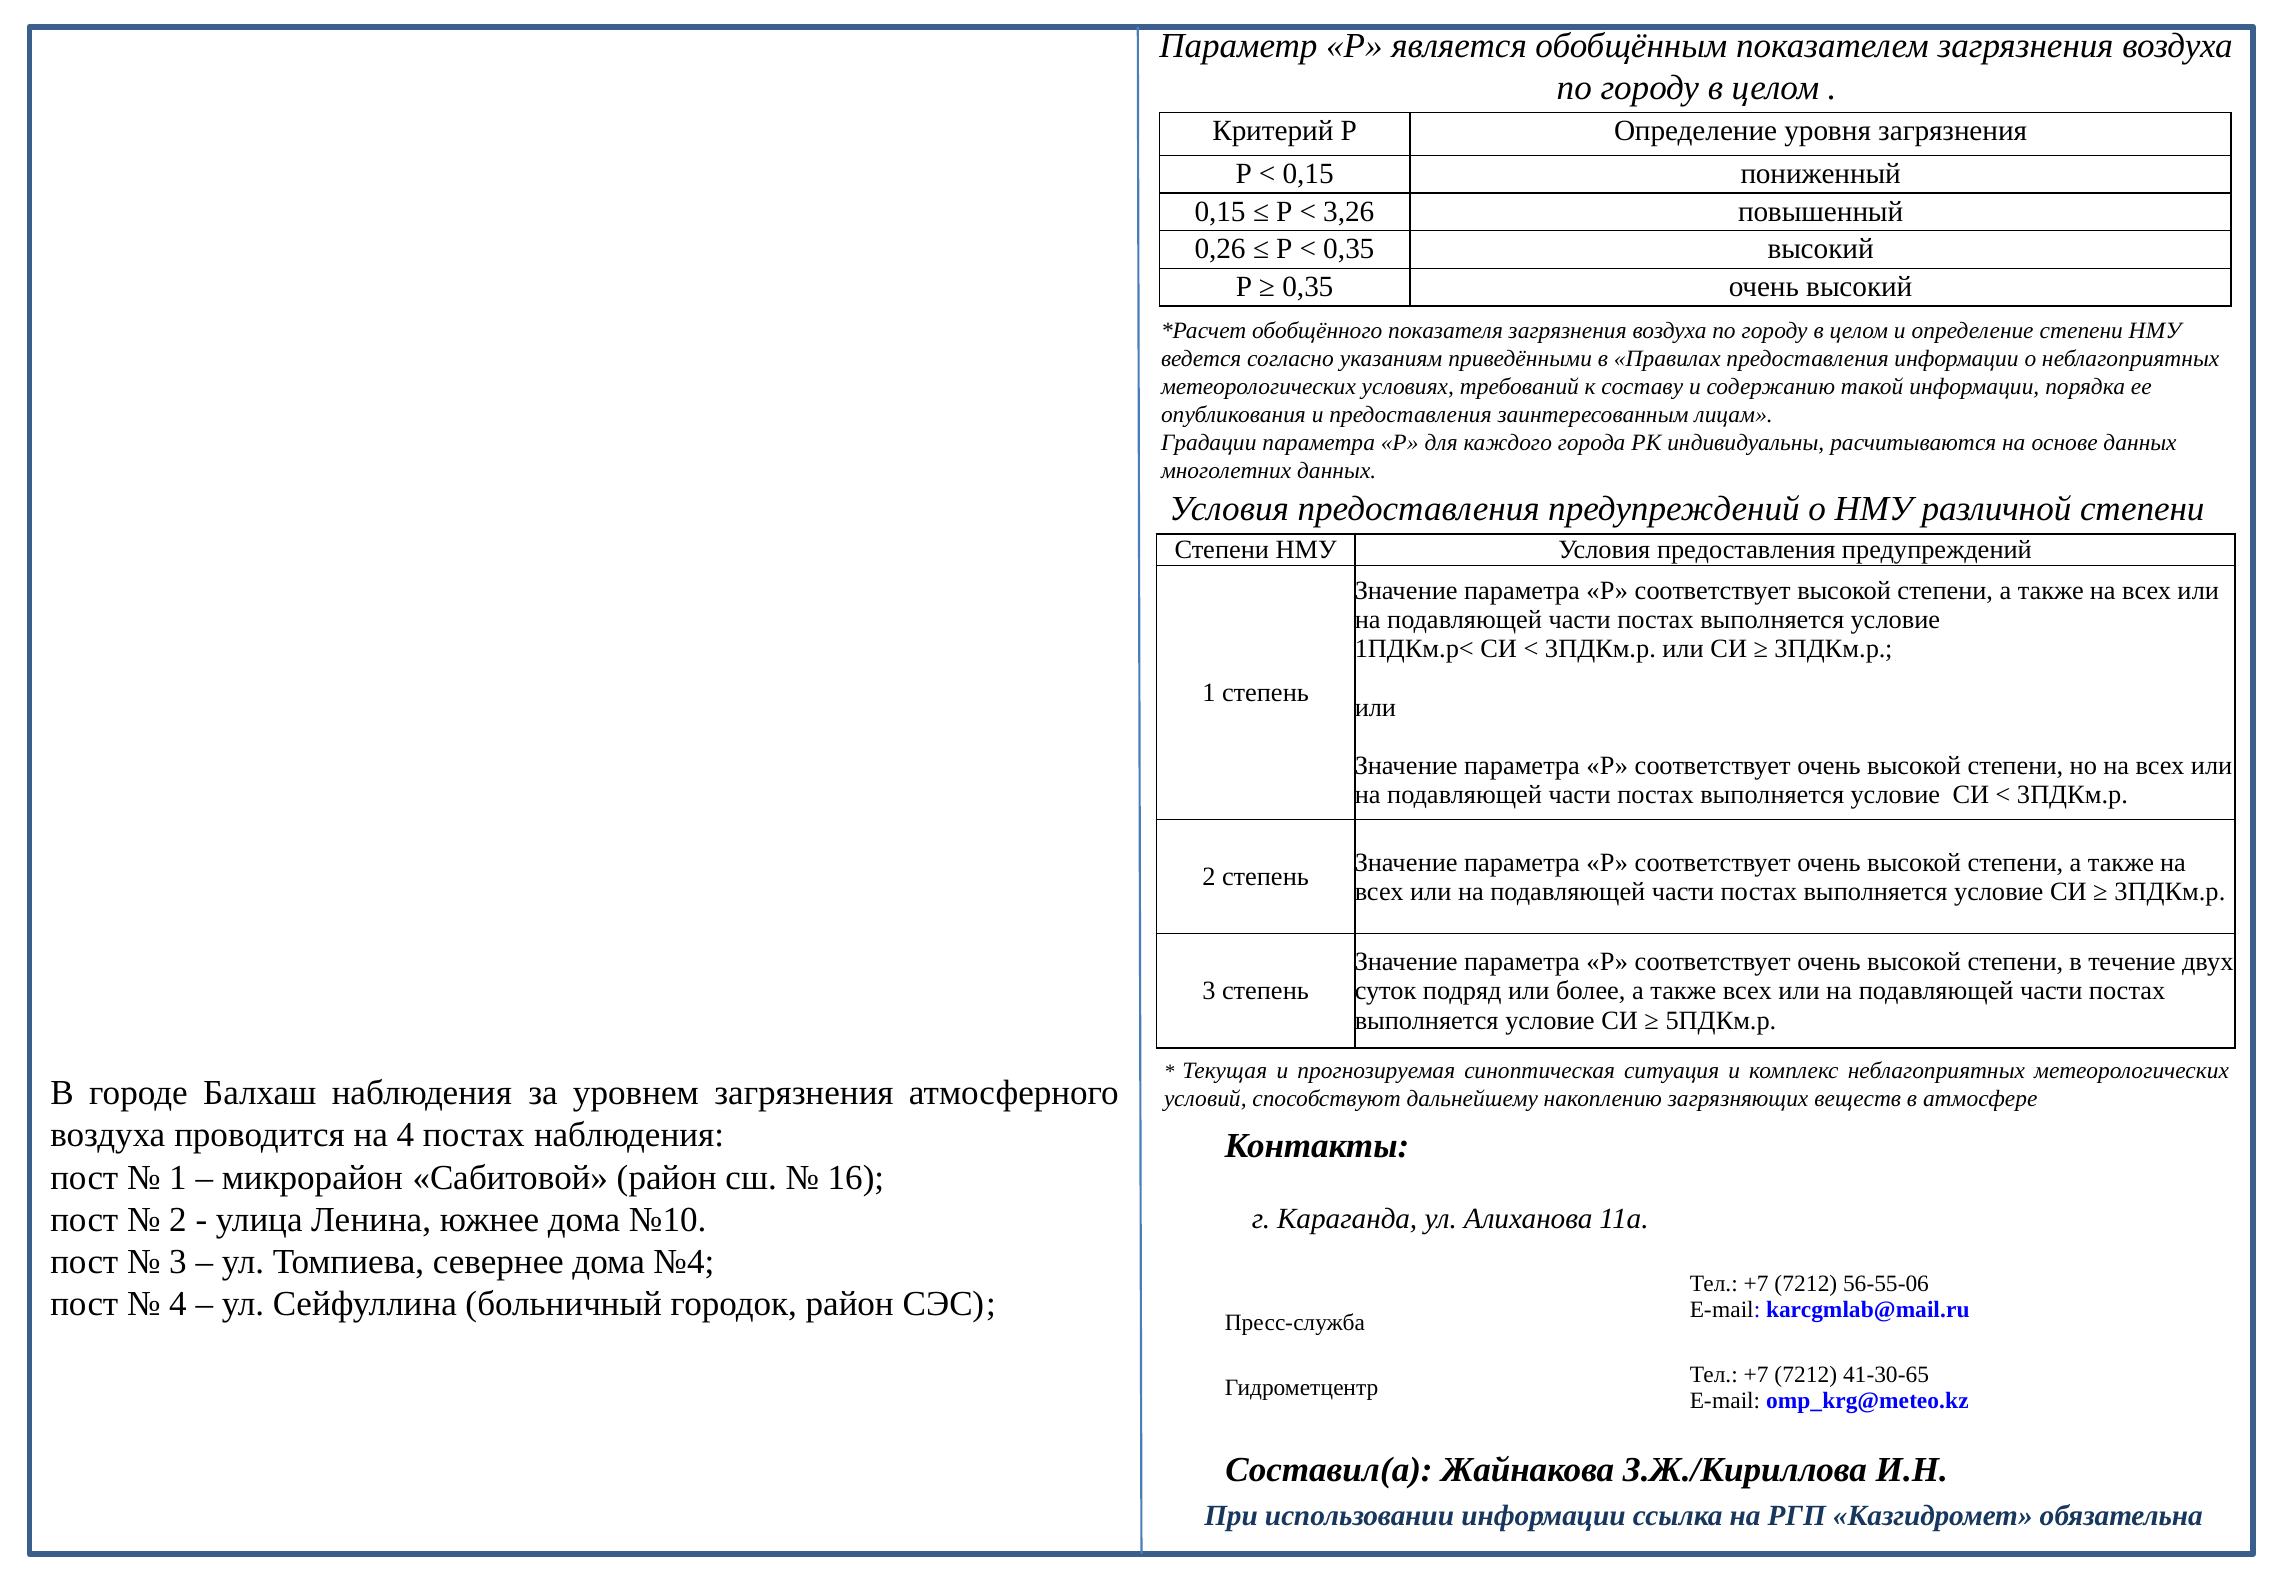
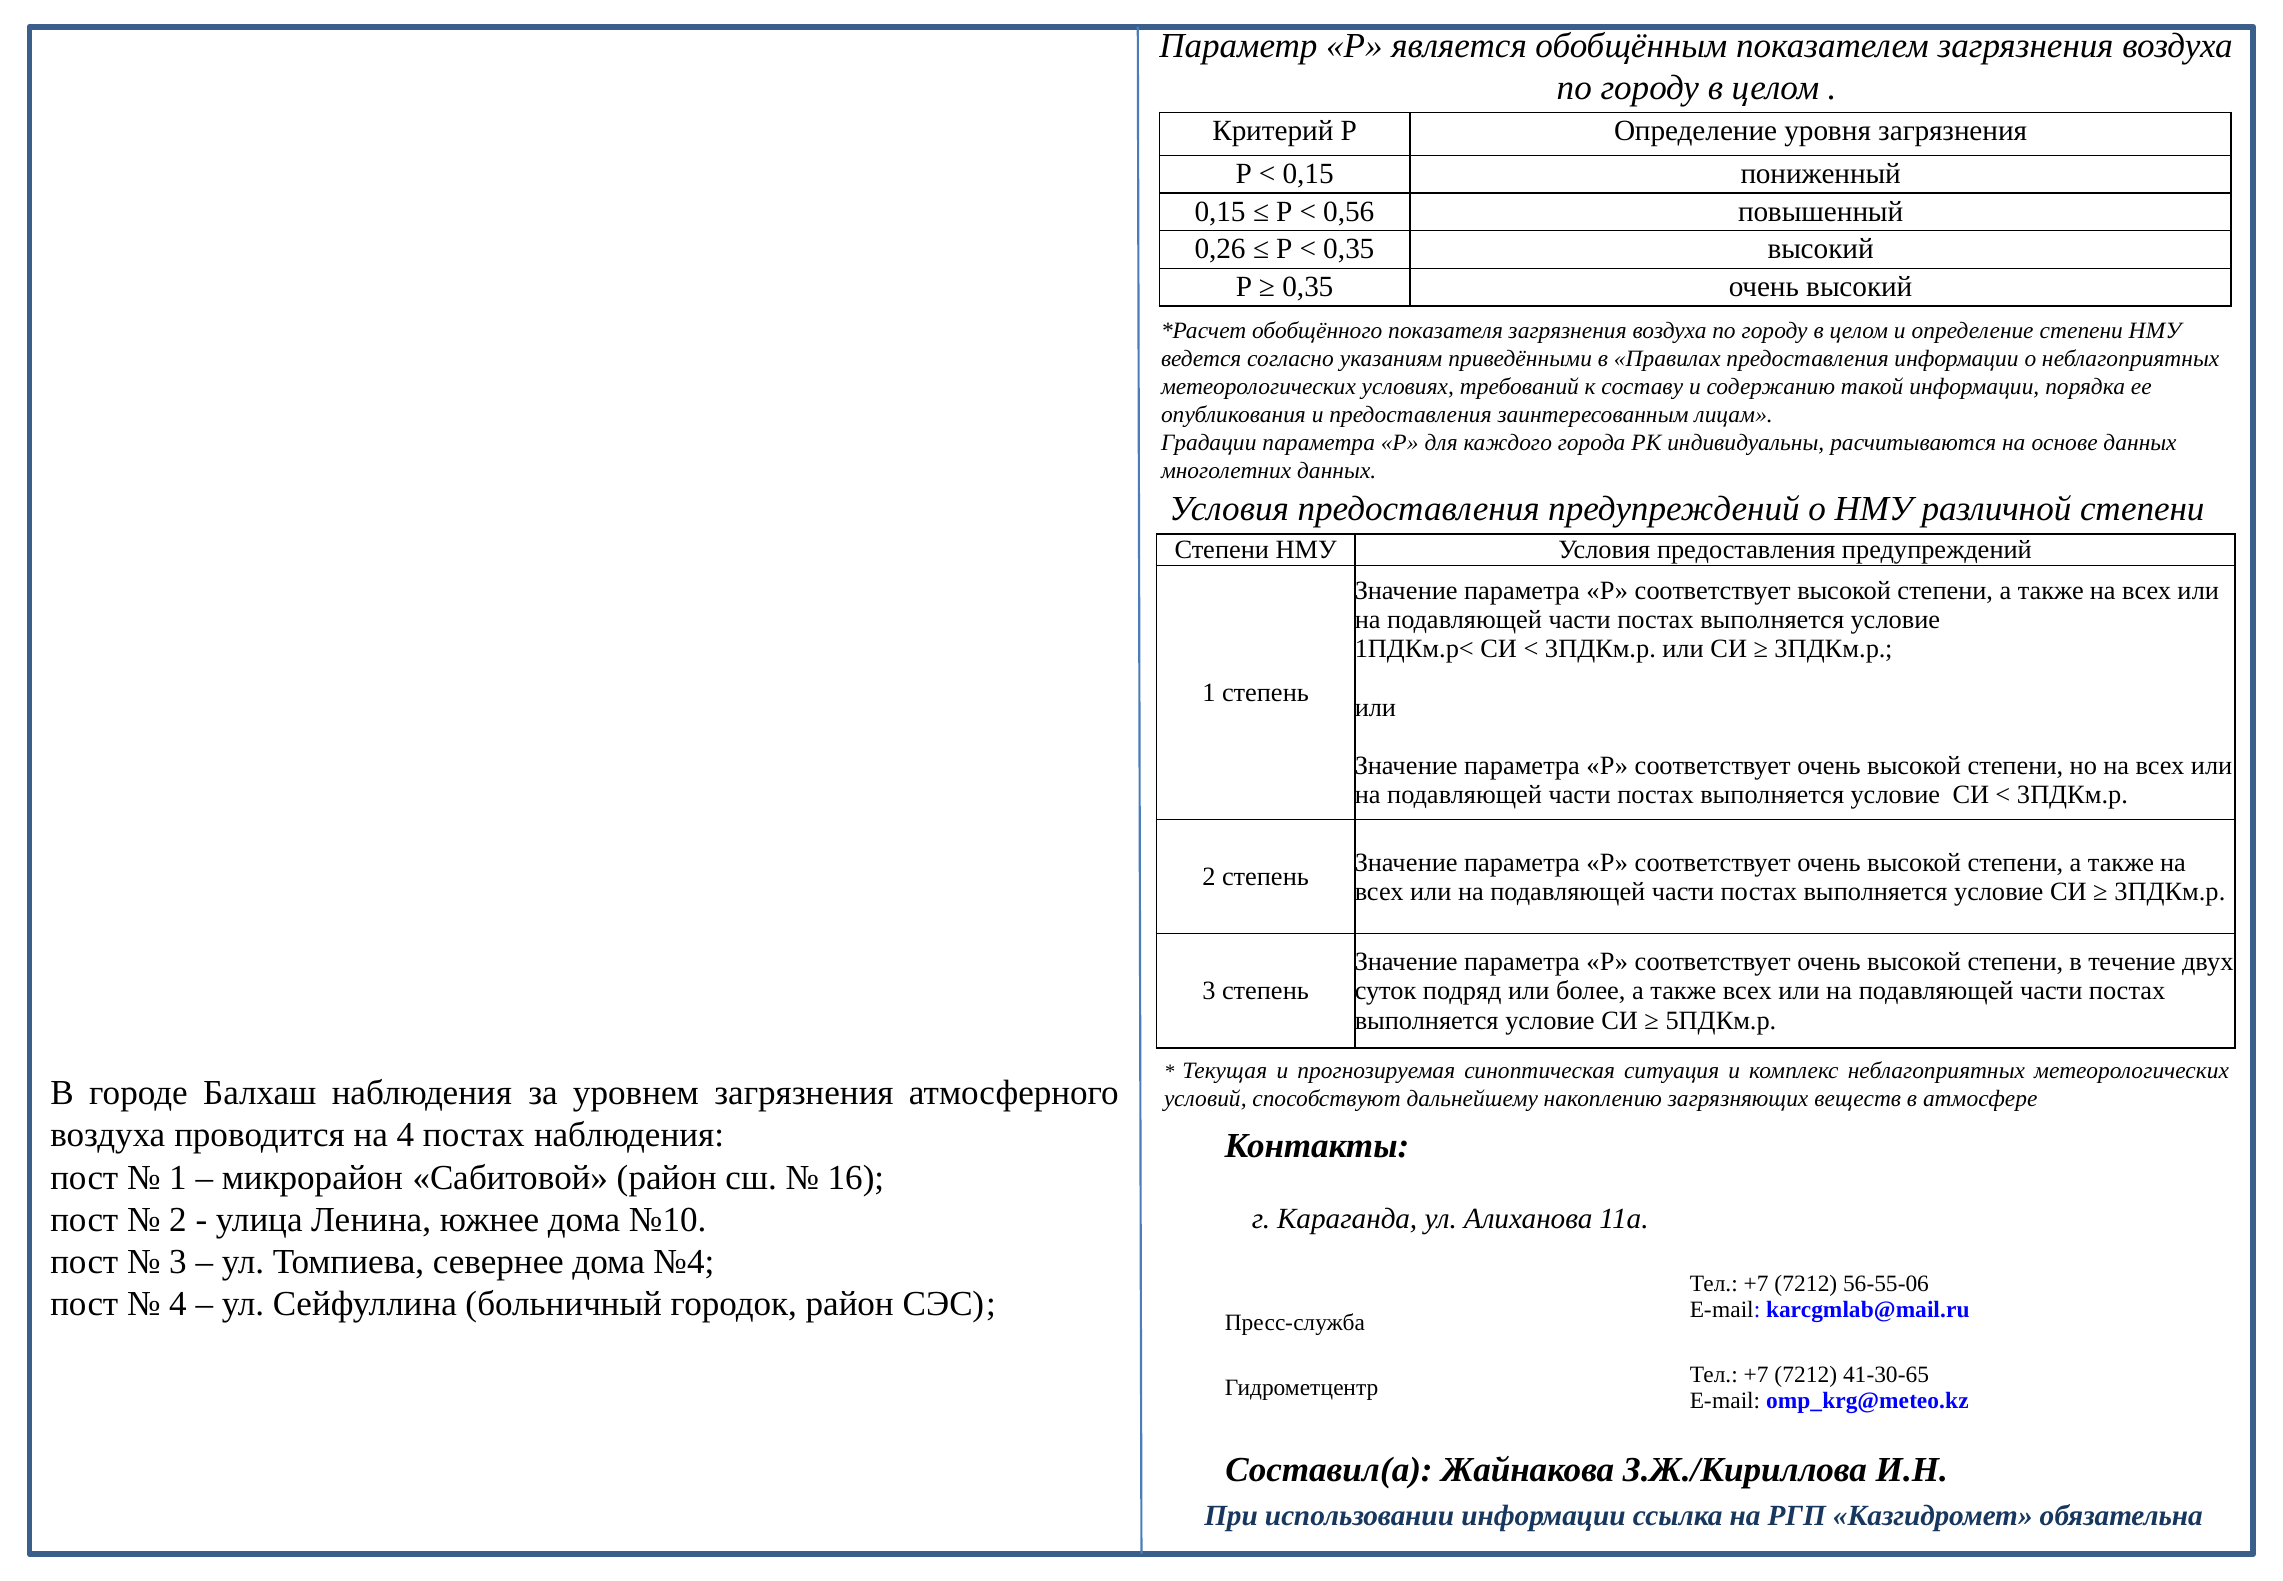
3,26: 3,26 -> 0,56
